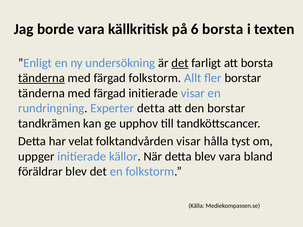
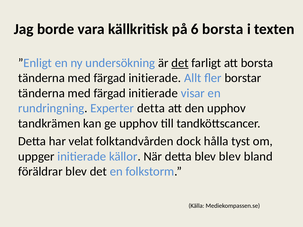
tänderna at (42, 78) underline: present -> none
folkstorm at (155, 78): folkstorm -> initierade
den borstar: borstar -> upphov
folktandvården visar: visar -> dock
blev vara: vara -> blev
